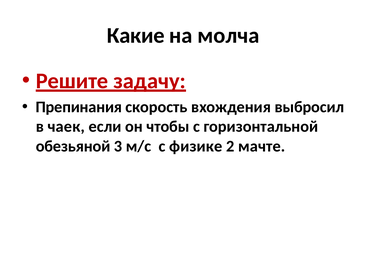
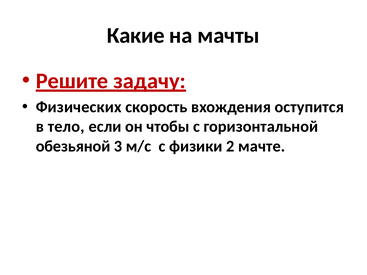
молча: молча -> мачты
Препинания: Препинания -> Физических
выбросил: выбросил -> оступится
чаек: чаек -> тело
физике: физике -> физики
